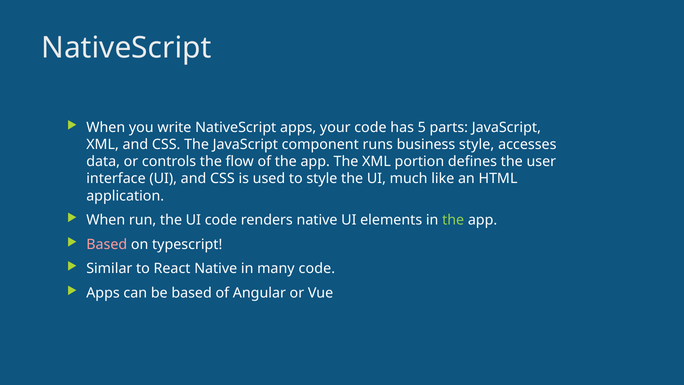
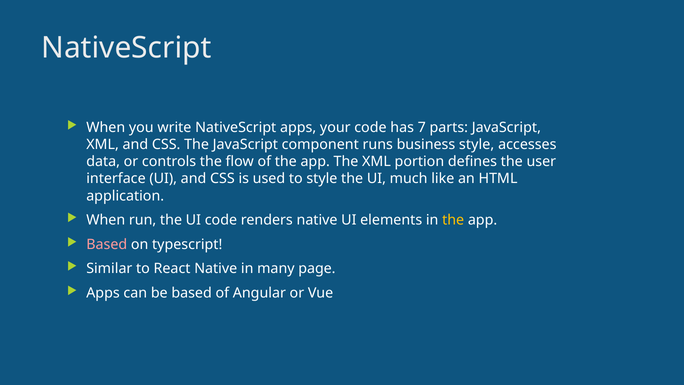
5: 5 -> 7
the at (453, 220) colour: light green -> yellow
many code: code -> page
